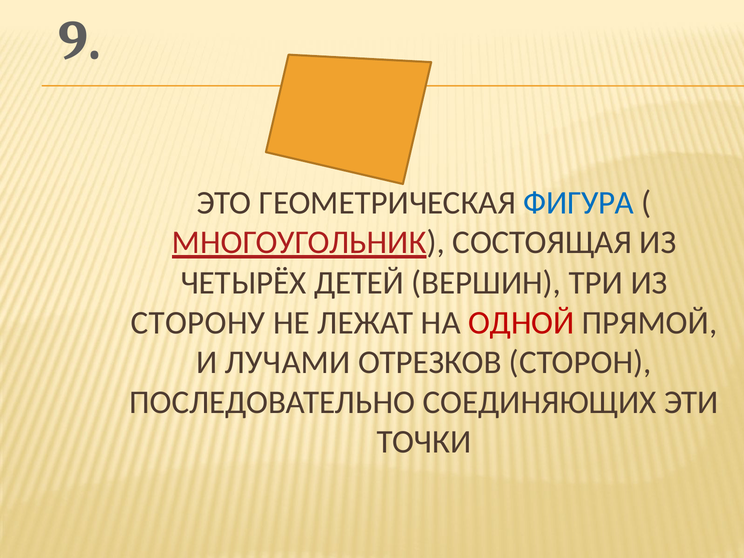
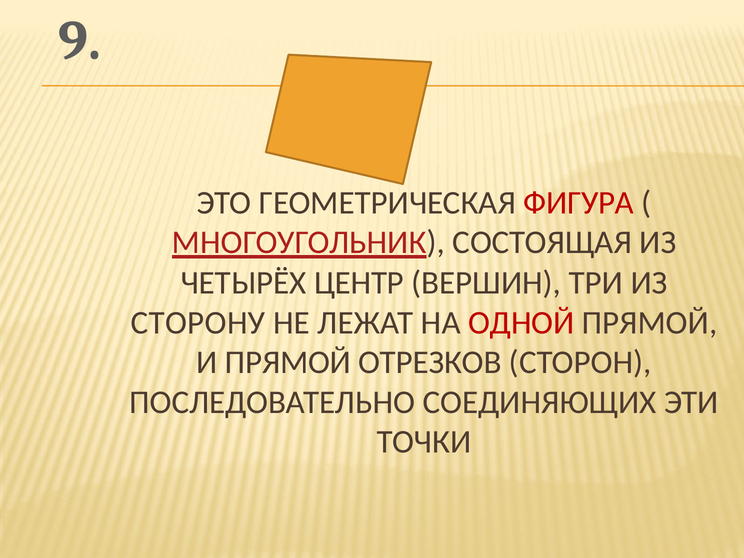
ФИГУРА colour: blue -> red
ДЕТЕЙ: ДЕТЕЙ -> ЦЕНТР
И ЛУЧАМИ: ЛУЧАМИ -> ПРЯМОЙ
